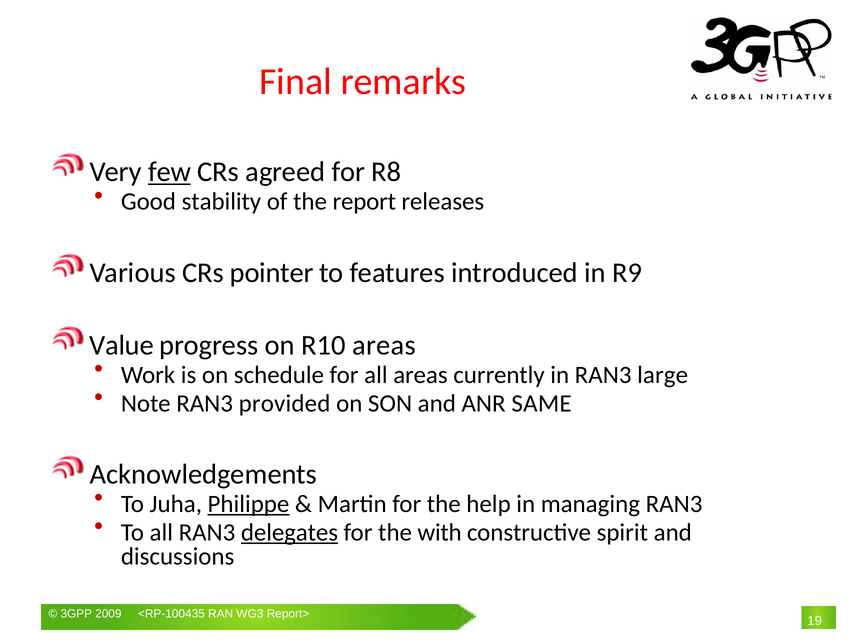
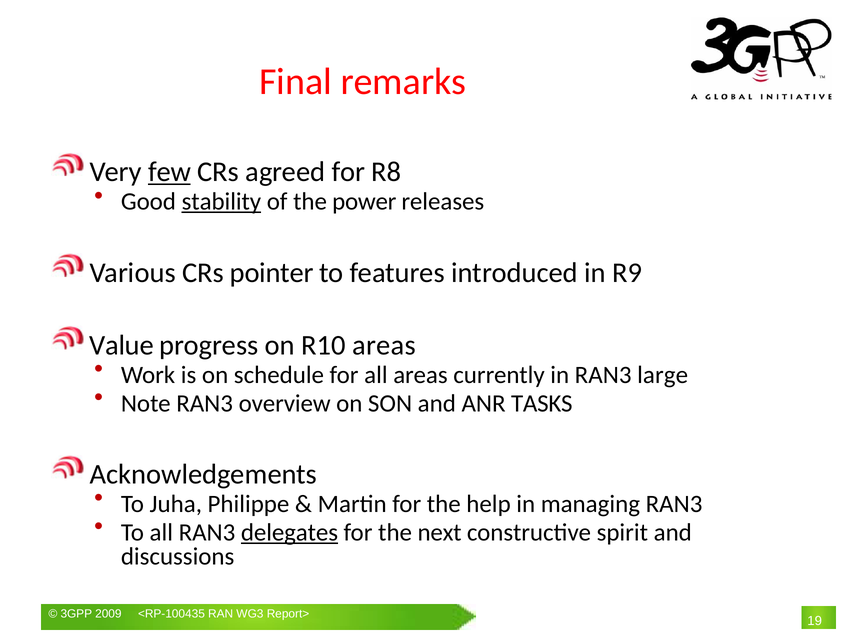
stability underline: none -> present
report: report -> power
provided: provided -> overview
SAME: SAME -> TASKS
Philippe underline: present -> none
with: with -> next
